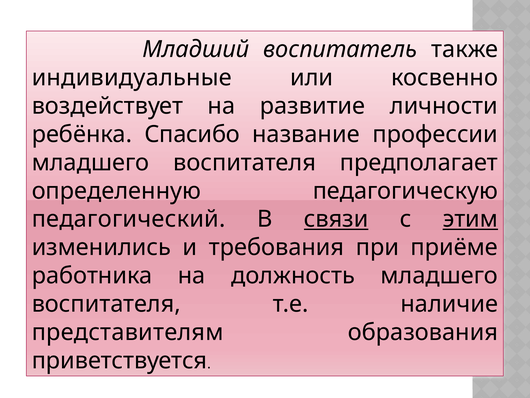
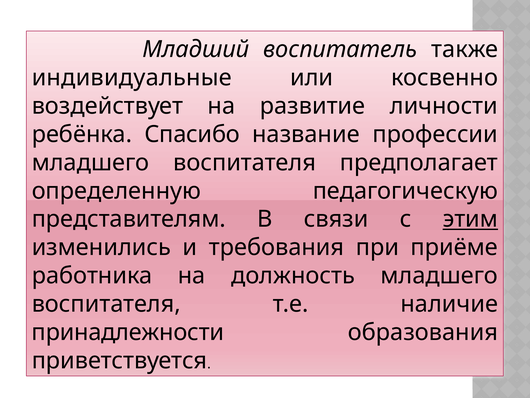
педагогический: педагогический -> представителям
связи underline: present -> none
представителям: представителям -> принадлежности
